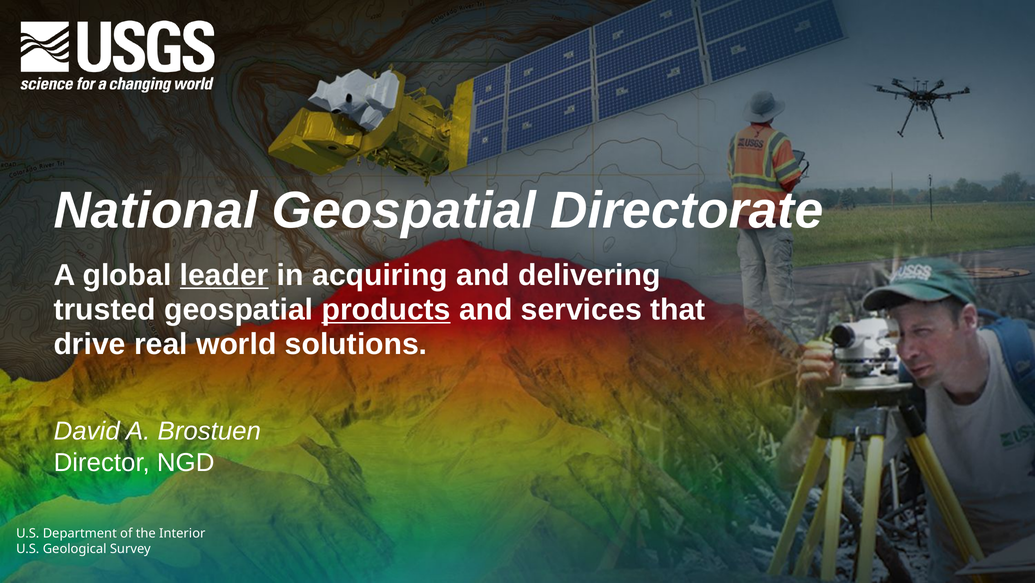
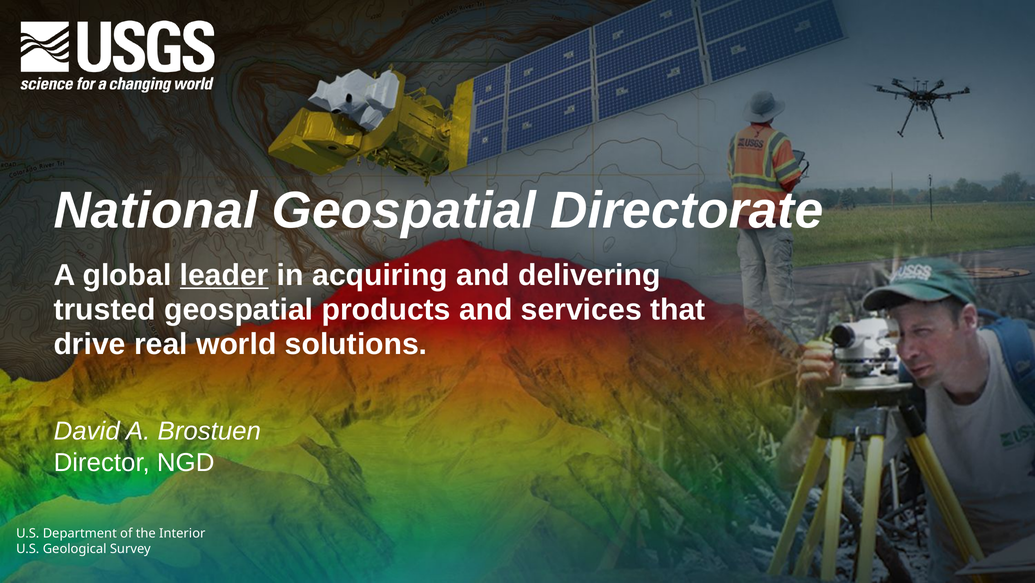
products underline: present -> none
